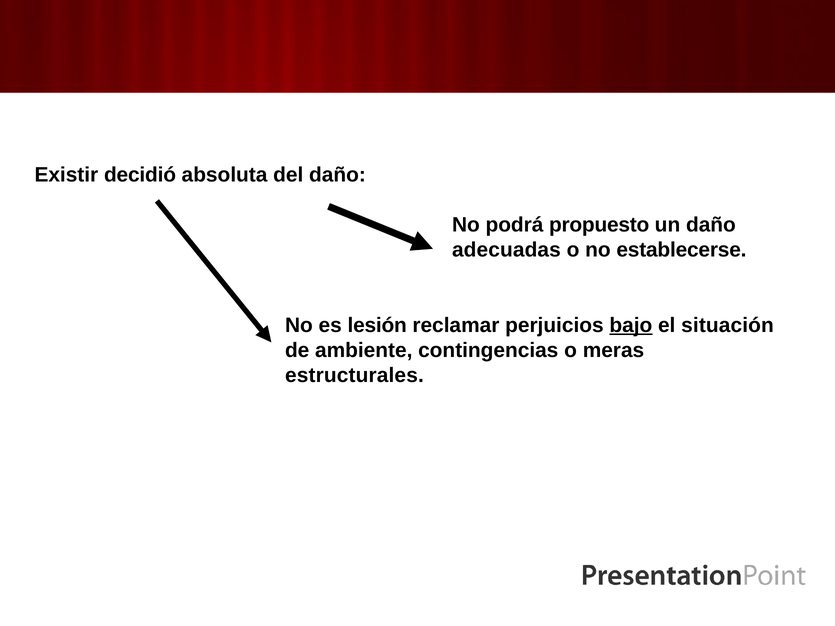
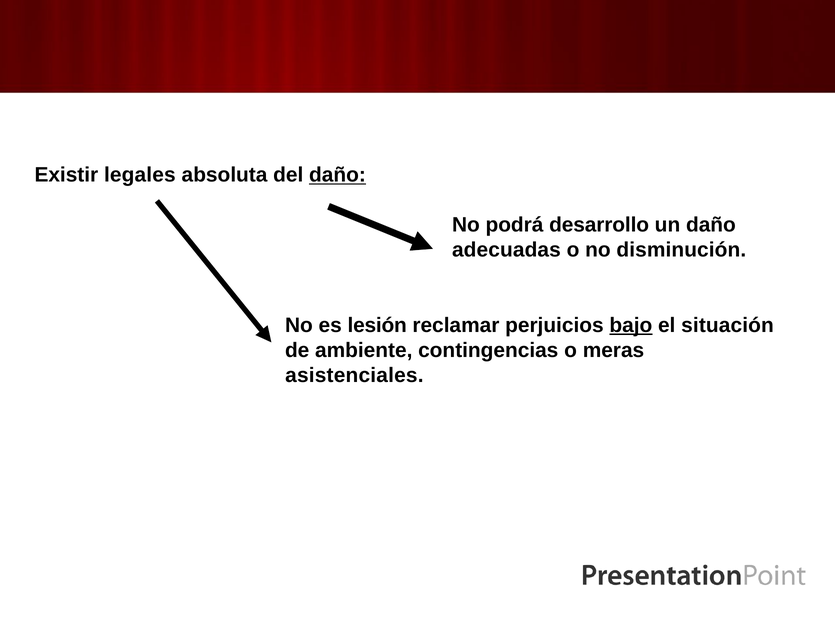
decidió: decidió -> legales
daño at (337, 175) underline: none -> present
propuesto: propuesto -> desarrollo
establecerse: establecerse -> disminución
estructurales: estructurales -> asistenciales
